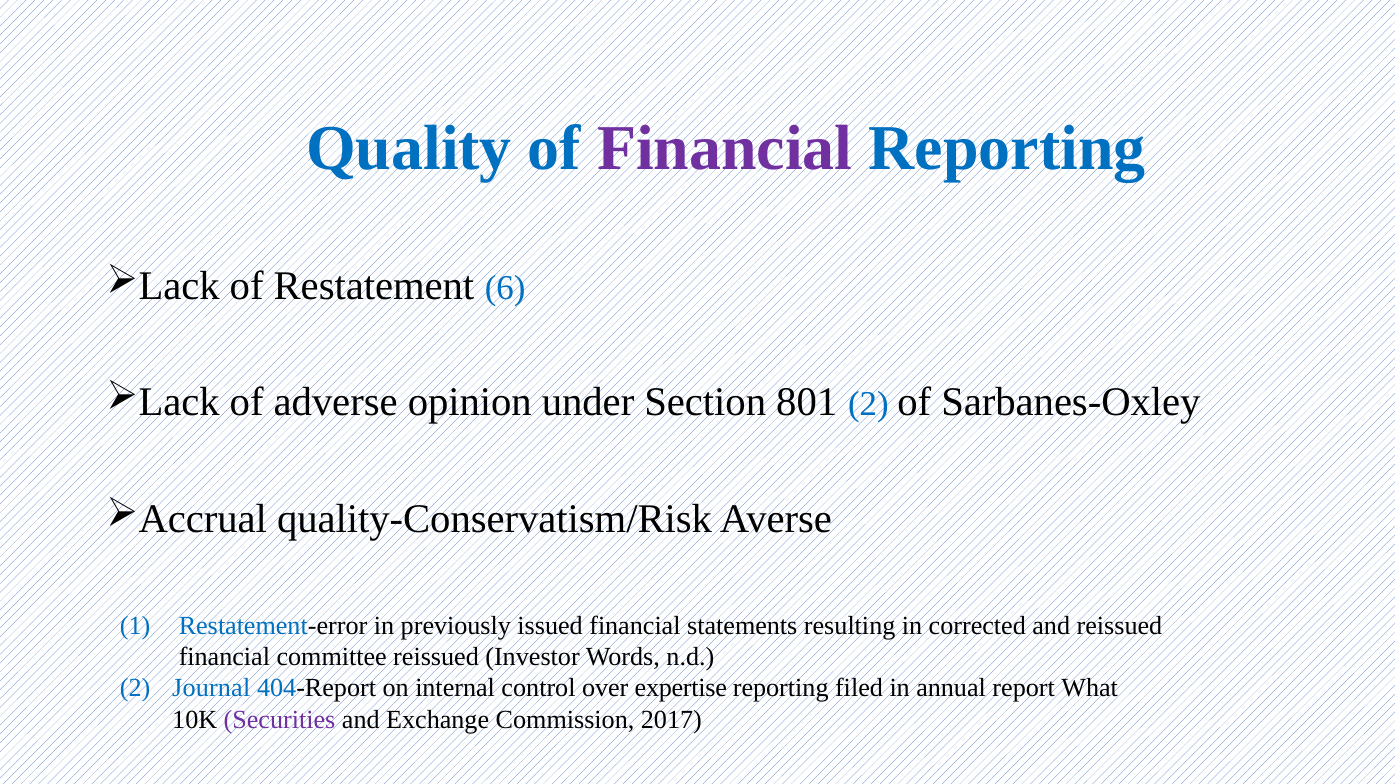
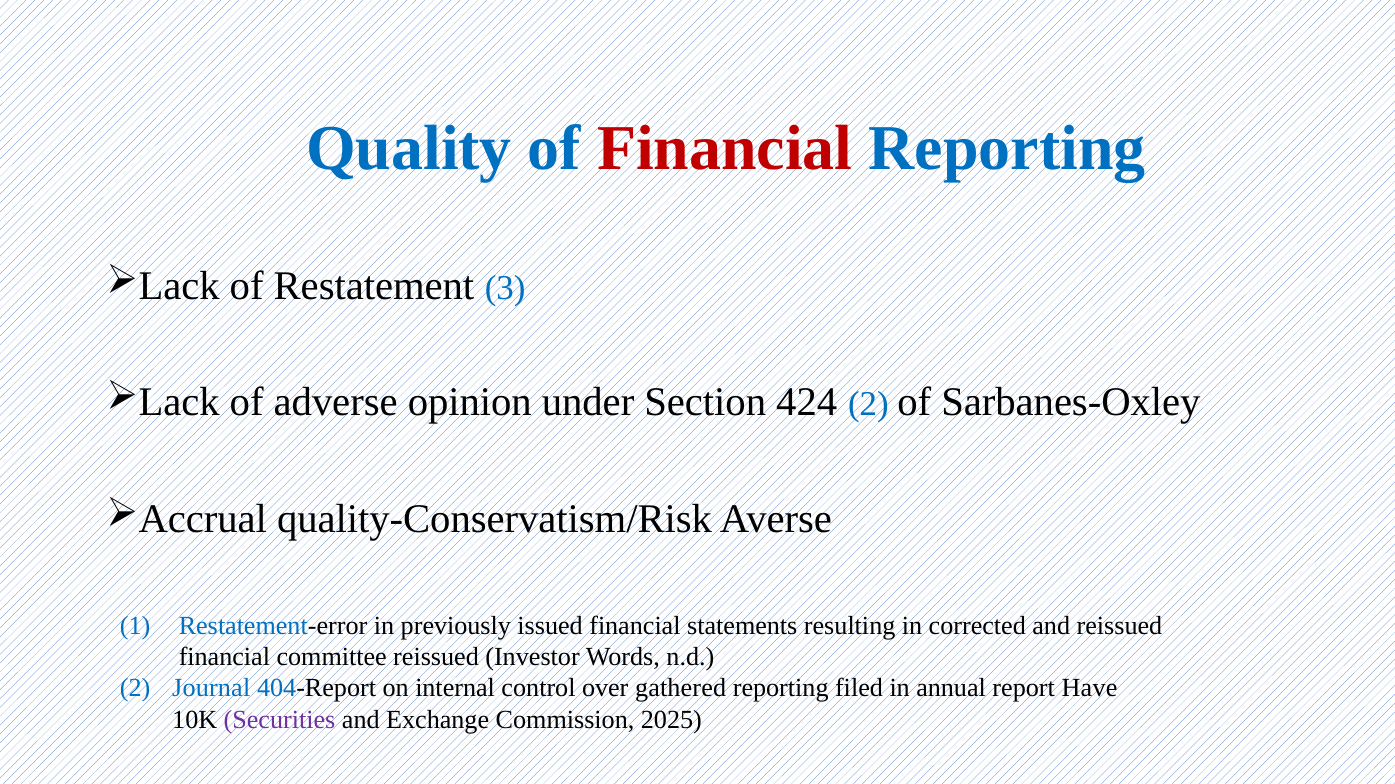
Financial at (725, 149) colour: purple -> red
6: 6 -> 3
801: 801 -> 424
expertise: expertise -> gathered
What: What -> Have
2017: 2017 -> 2025
